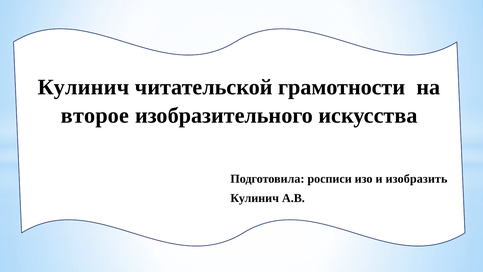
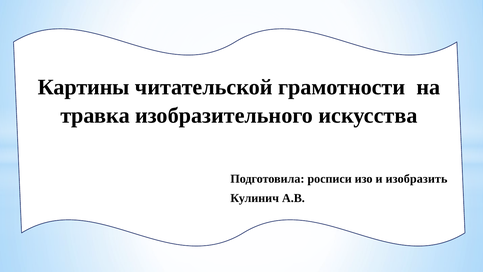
Кулинич at (83, 87): Кулинич -> Картины
второе: второе -> травка
